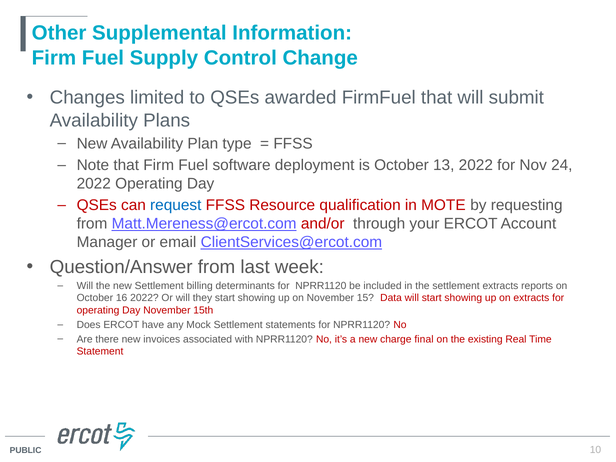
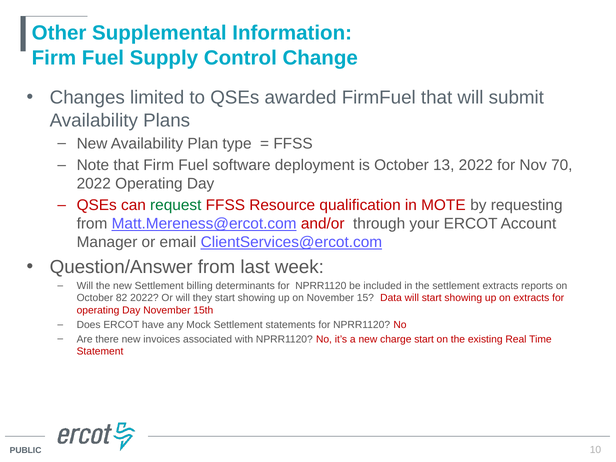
24: 24 -> 70
request colour: blue -> green
16: 16 -> 82
charge final: final -> start
